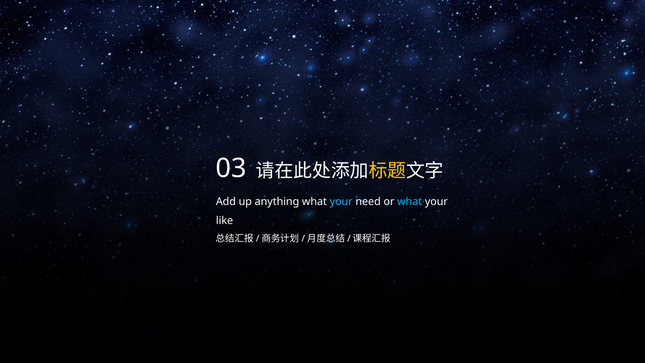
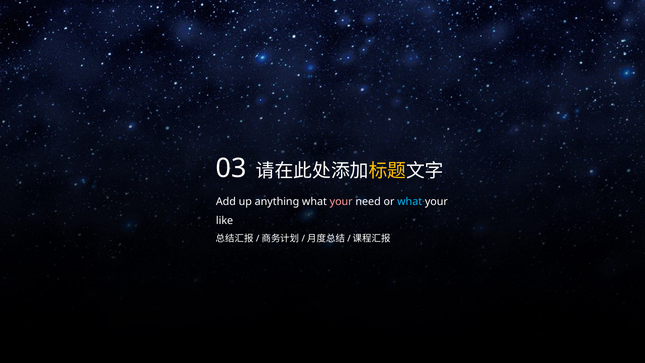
your at (341, 201) colour: light blue -> pink
